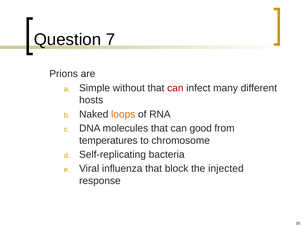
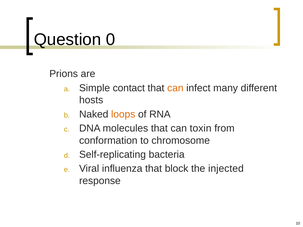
7: 7 -> 0
without: without -> contact
can at (175, 88) colour: red -> orange
good: good -> toxin
temperatures: temperatures -> conformation
